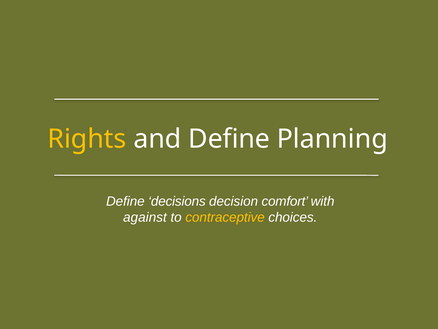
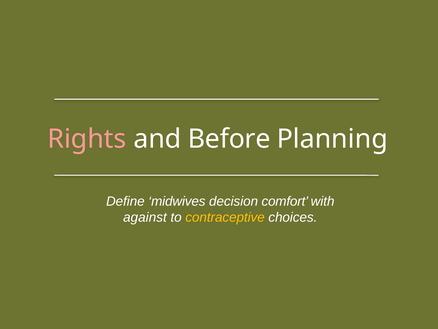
Rights colour: yellow -> pink
and Define: Define -> Before
decisions: decisions -> midwives
